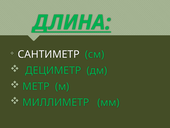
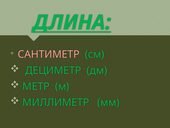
САНТИМЕТР colour: white -> pink
